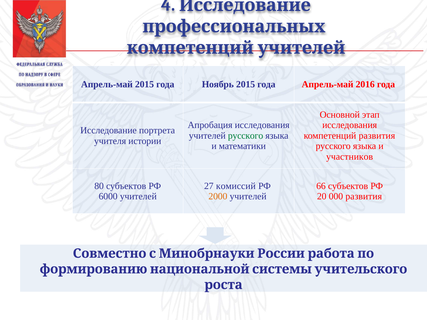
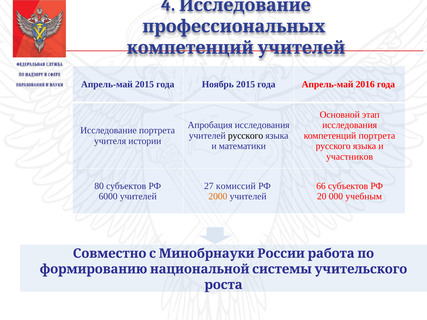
русского at (246, 136) colour: green -> black
компетенций развития: развития -> портрета
000 развития: развития -> учебным
